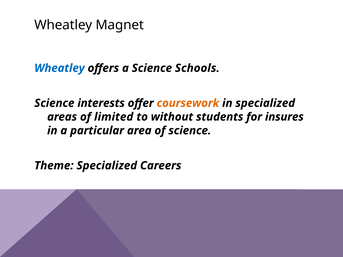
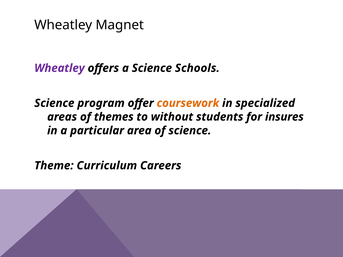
Wheatley at (59, 68) colour: blue -> purple
interests: interests -> program
limited: limited -> themes
Theme Specialized: Specialized -> Curriculum
